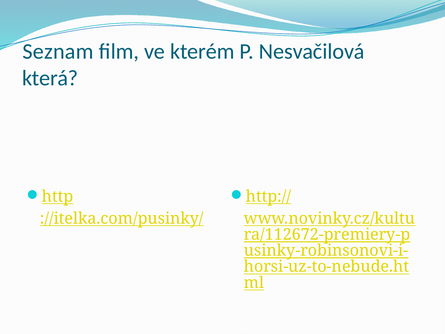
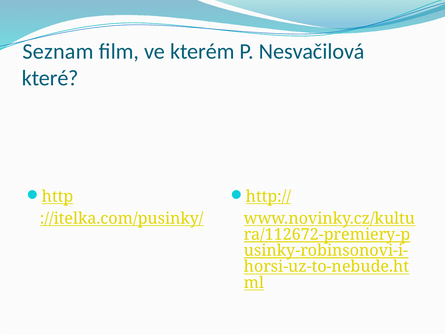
která: která -> které
